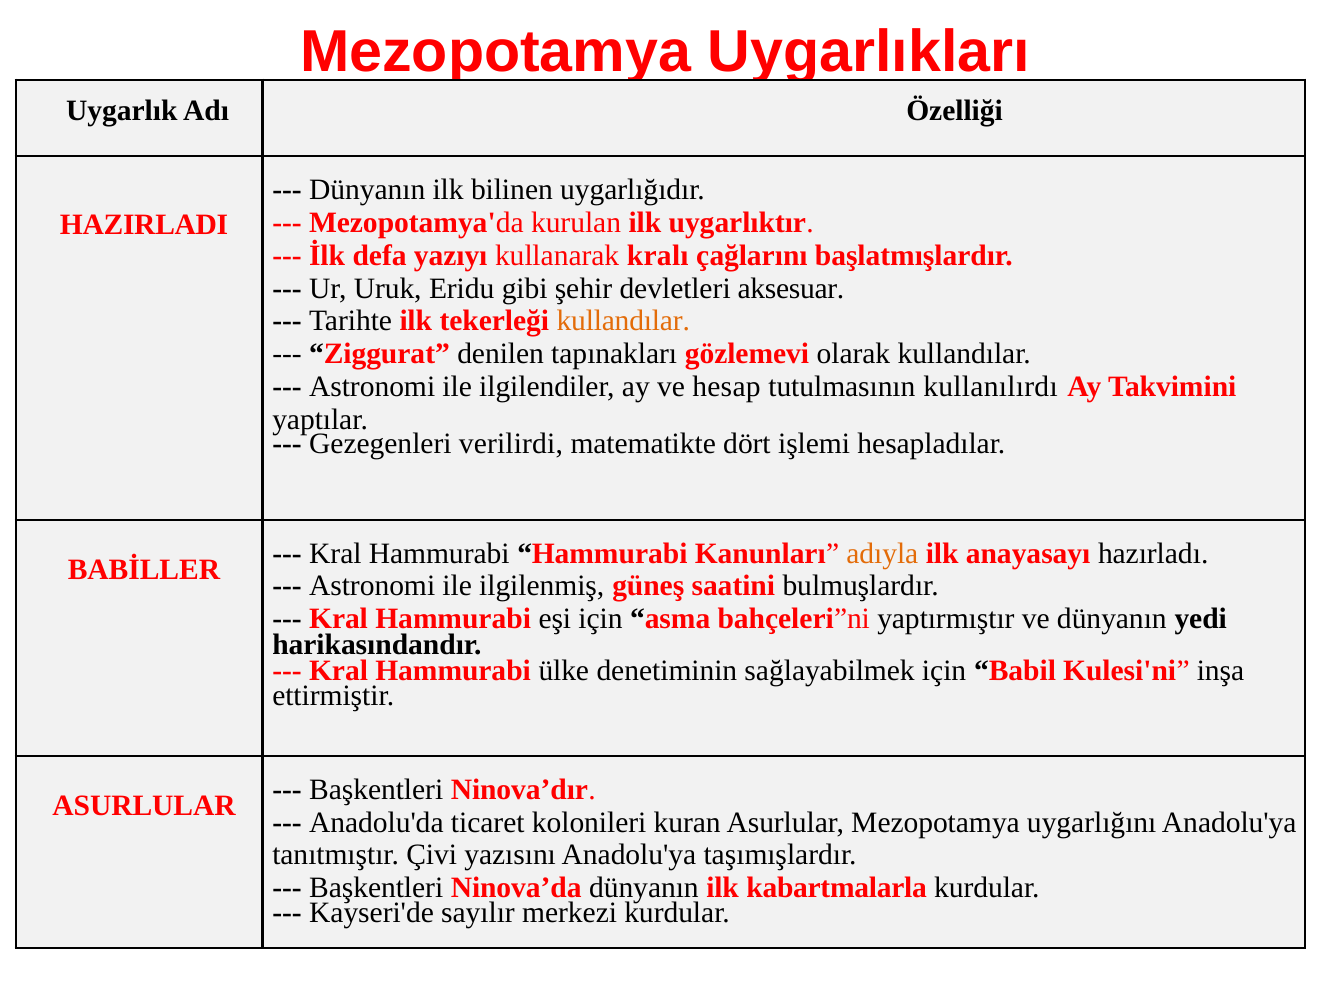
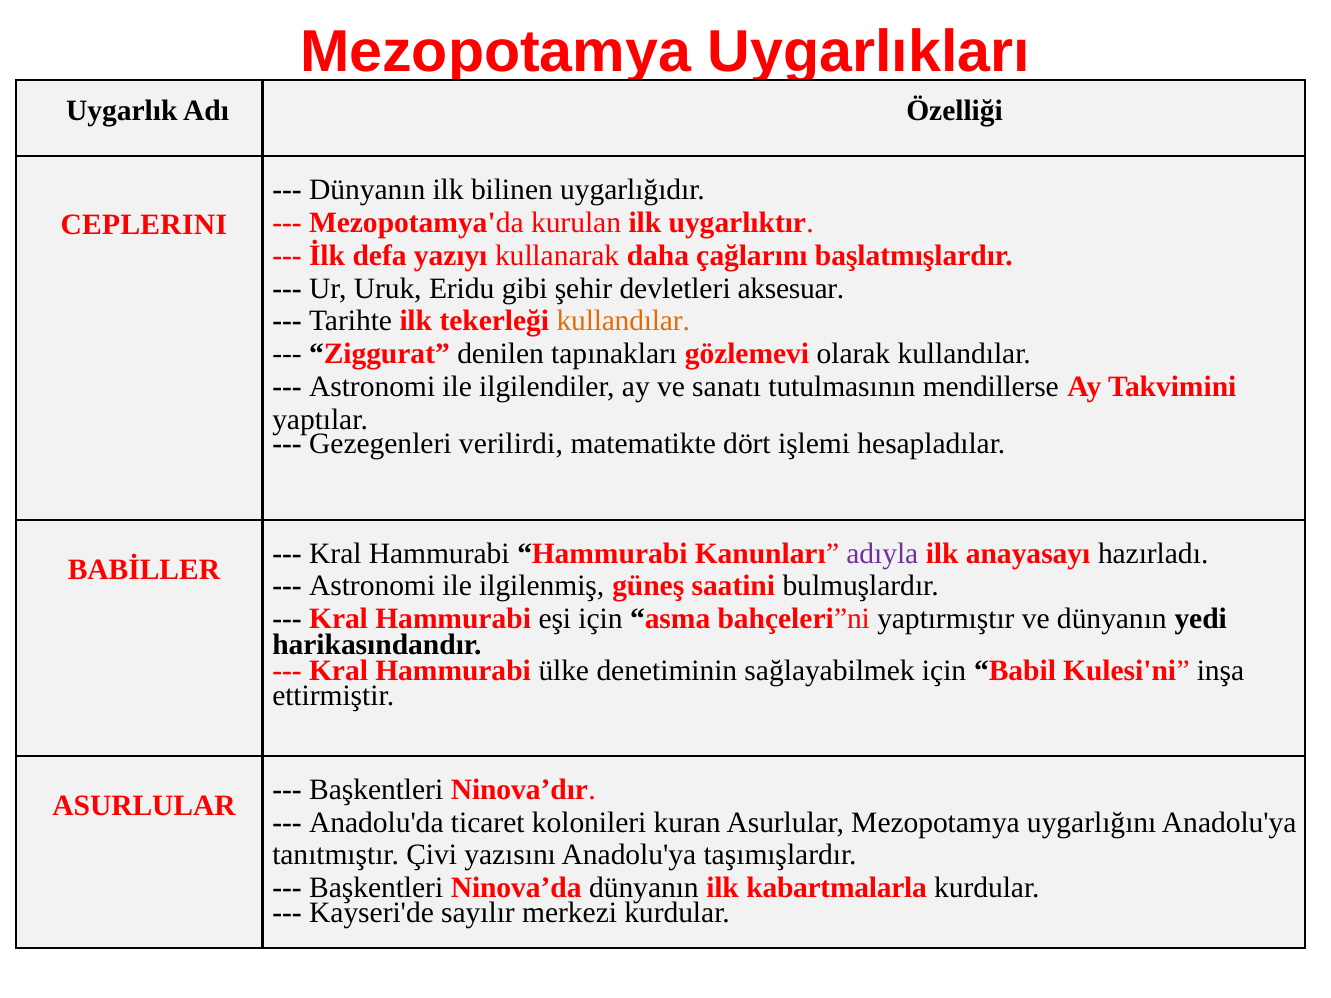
HAZIRLADI: HAZIRLADI -> CEPLERINI
kralı: kralı -> daha
hesap: hesap -> sanatı
kullanılırdı: kullanılırdı -> mendillerse
adıyla colour: orange -> purple
